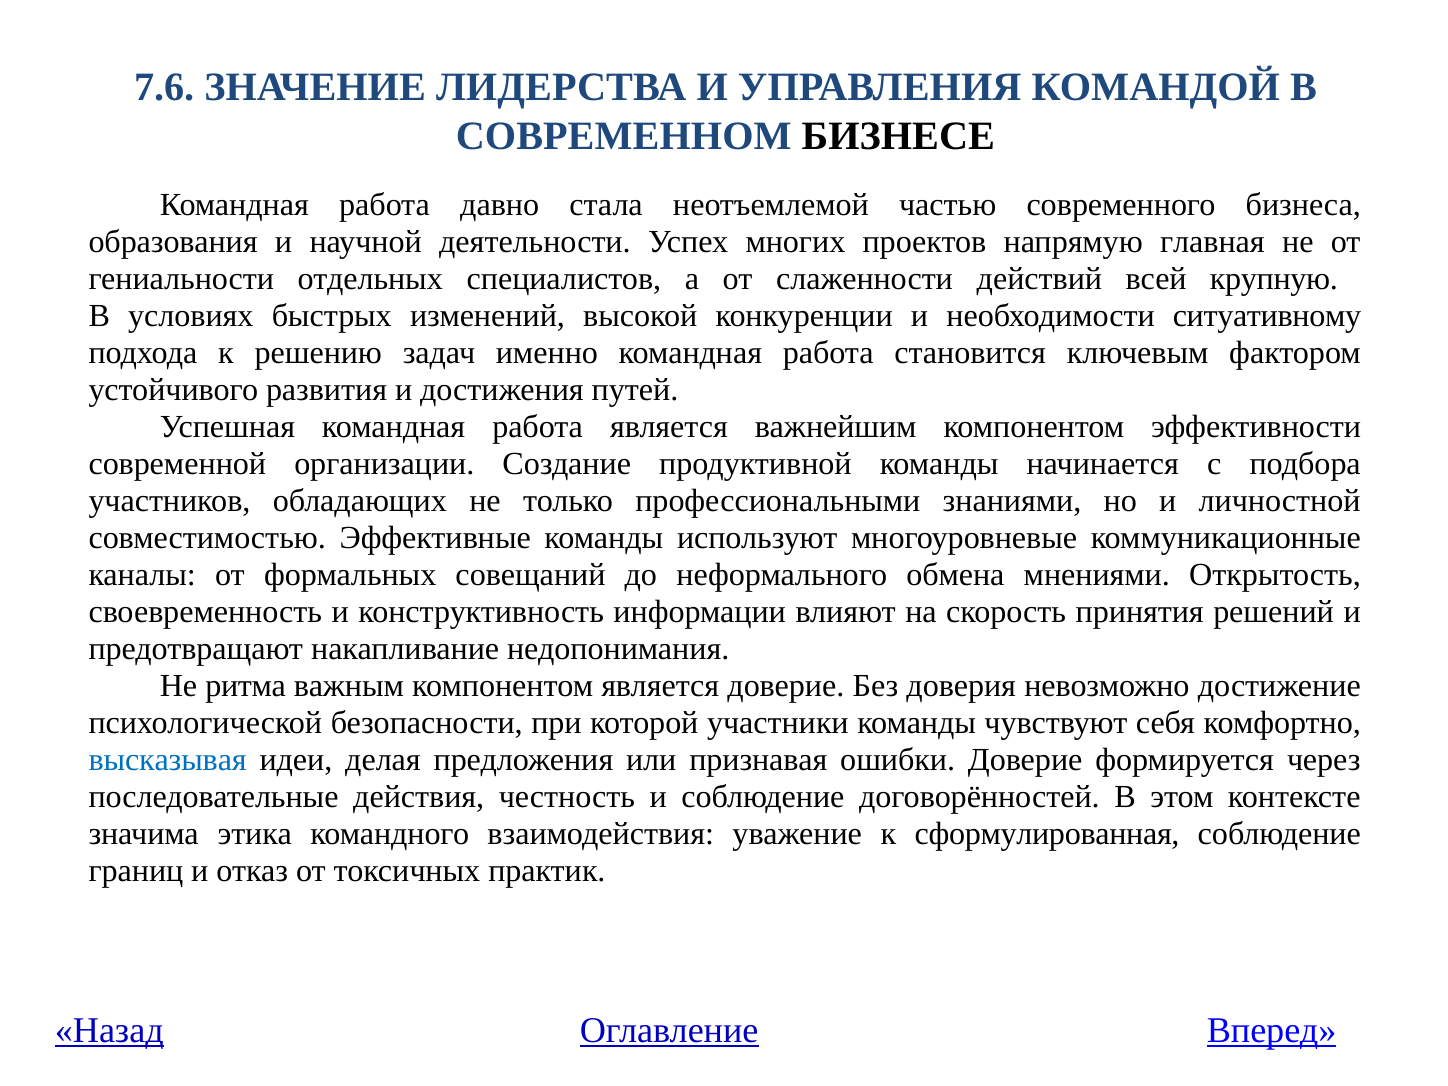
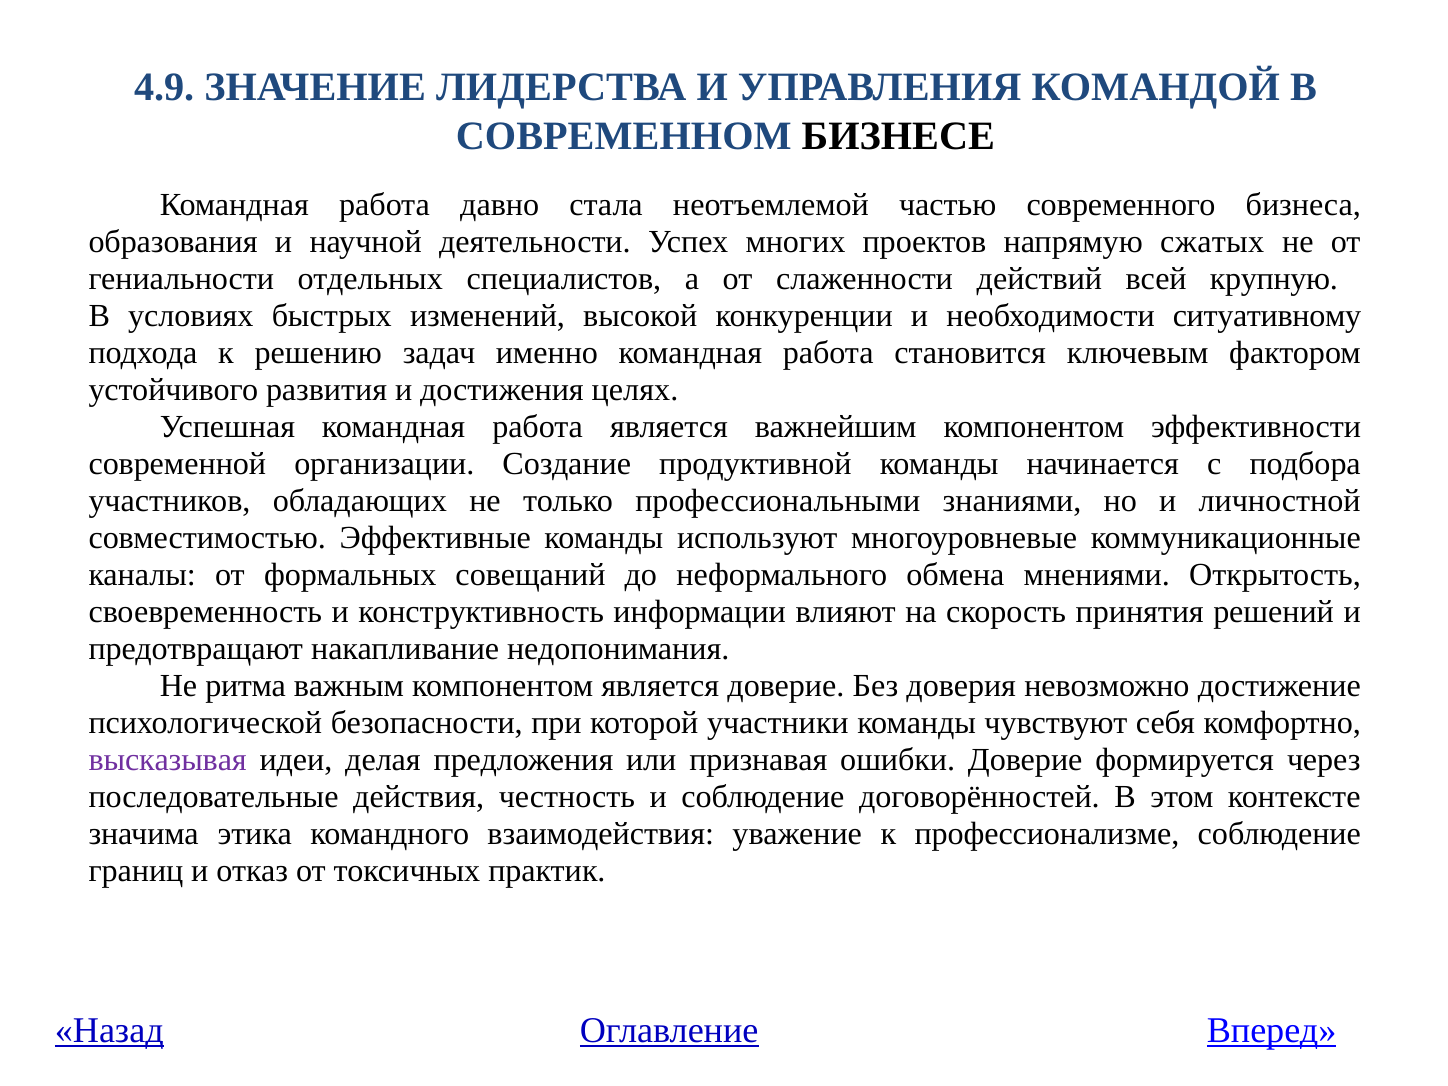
7.6: 7.6 -> 4.9
главная: главная -> сжатых
путей: путей -> целях
высказывая colour: blue -> purple
сформулированная: сформулированная -> профессионализме
